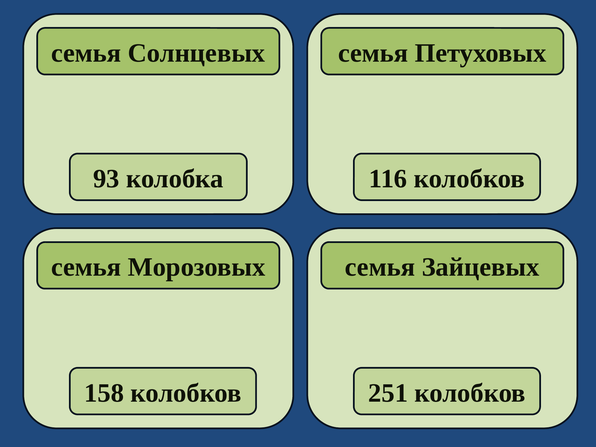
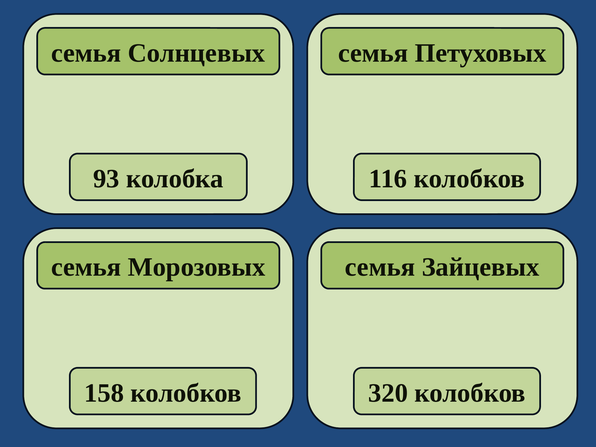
251: 251 -> 320
